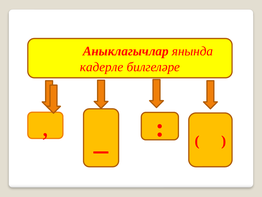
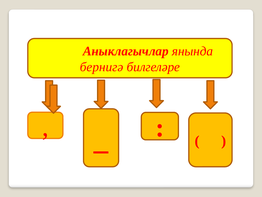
кадерле: кадерле -> бернигә
